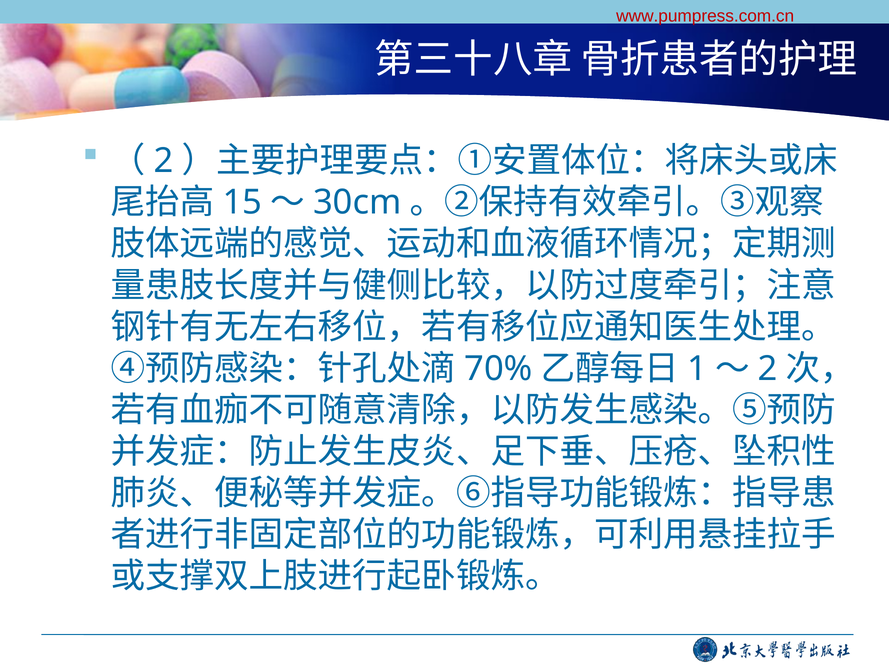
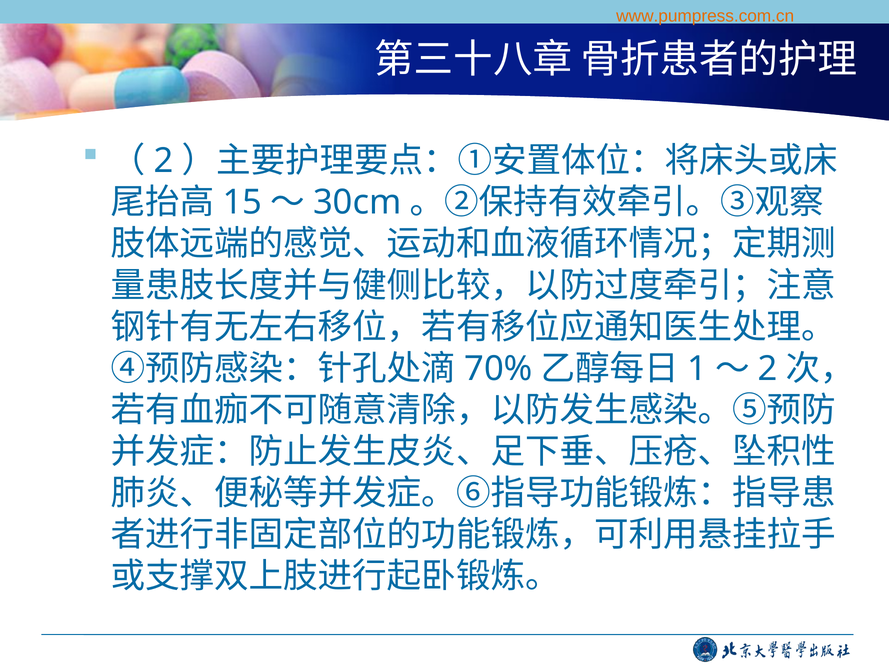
www.pumpress.com.cn colour: red -> orange
